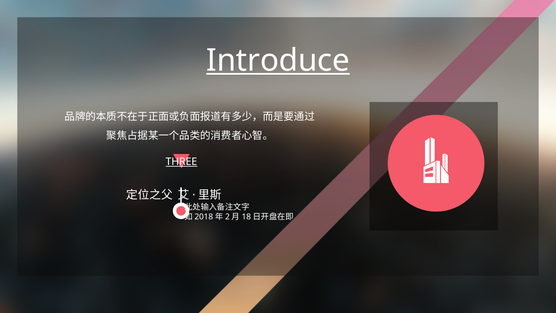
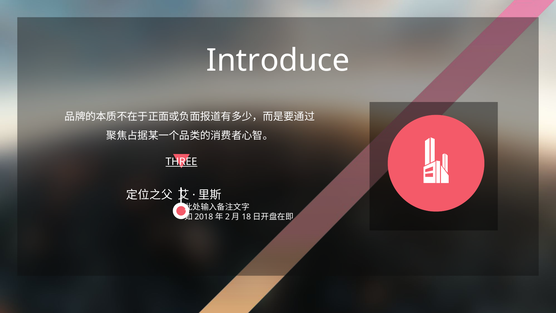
Introduce underline: present -> none
